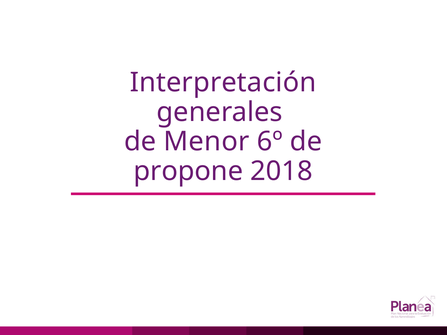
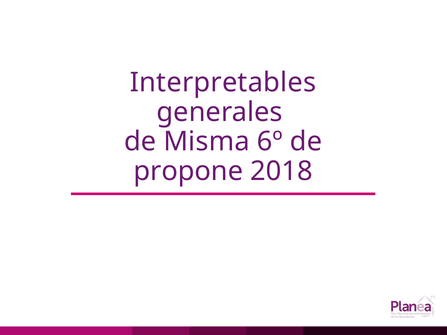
Interpretación: Interpretación -> Interpretables
Menor: Menor -> Misma
